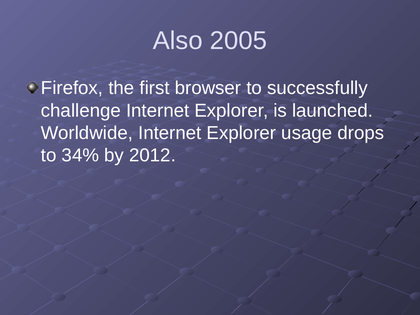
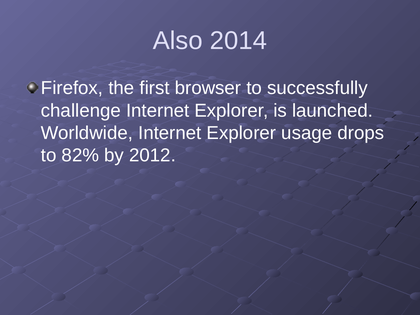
2005: 2005 -> 2014
34%: 34% -> 82%
